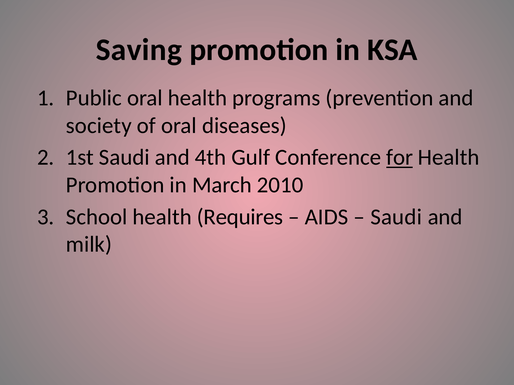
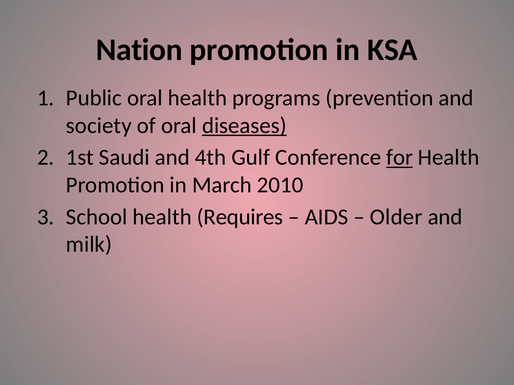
Saving: Saving -> Nation
diseases underline: none -> present
Saudi at (396, 217): Saudi -> Older
